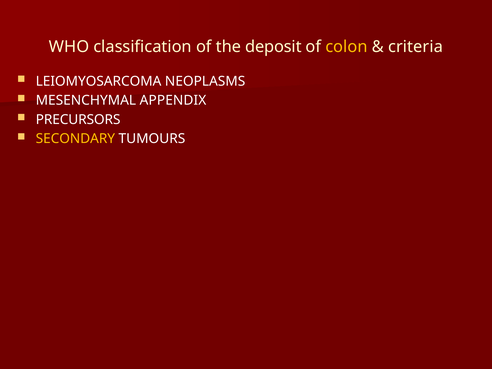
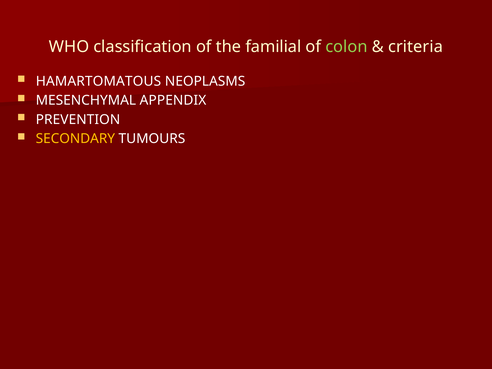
deposit: deposit -> familial
colon colour: yellow -> light green
LEIOMYOSARCOMA: LEIOMYOSARCOMA -> HAMARTOMATOUS
PRECURSORS: PRECURSORS -> PREVENTION
